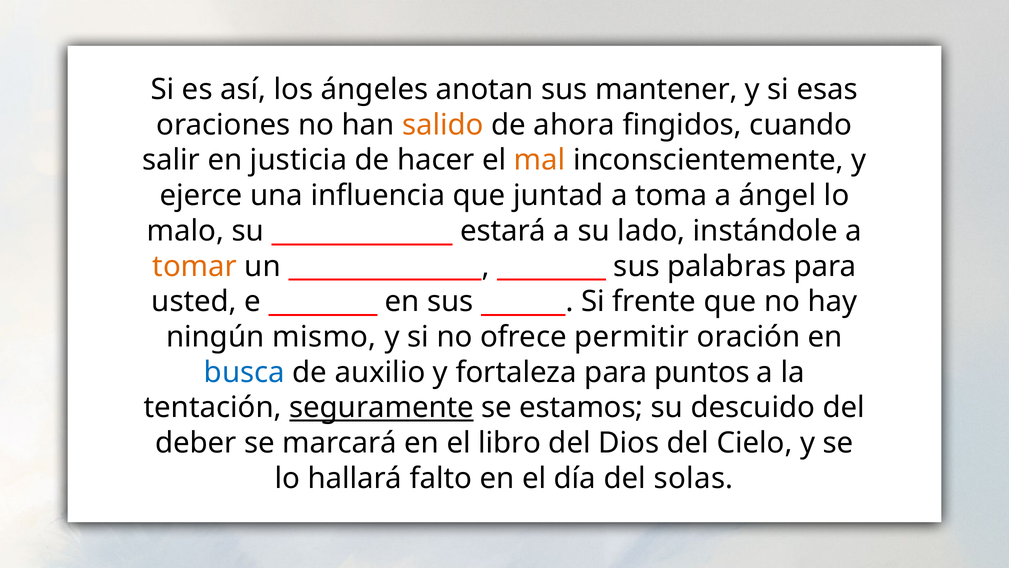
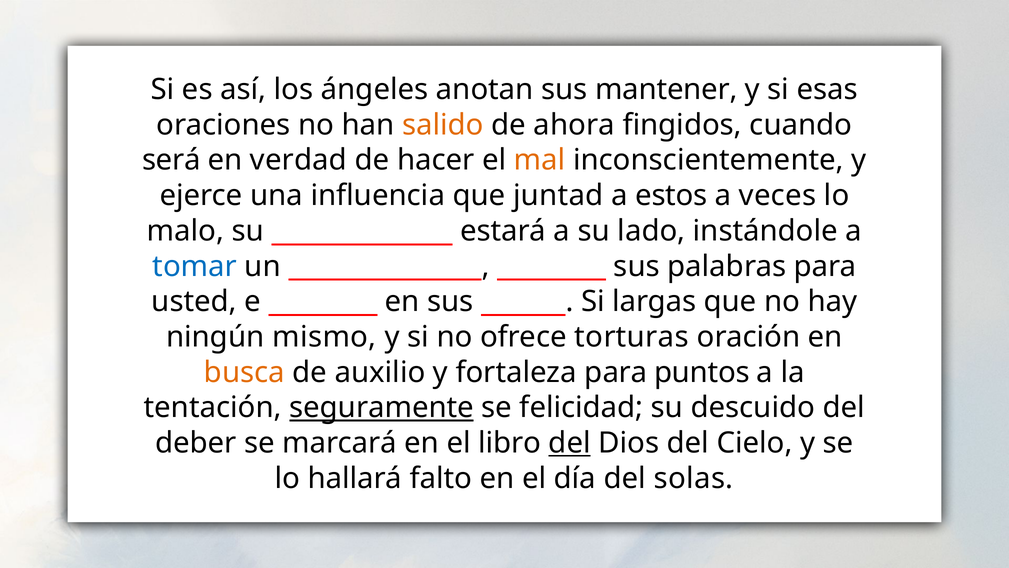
salir: salir -> será
justicia: justicia -> verdad
toma: toma -> estos
ángel: ángel -> veces
tomar colour: orange -> blue
frente: frente -> largas
permitir: permitir -> torturas
busca colour: blue -> orange
estamos: estamos -> felicidad
del at (570, 443) underline: none -> present
